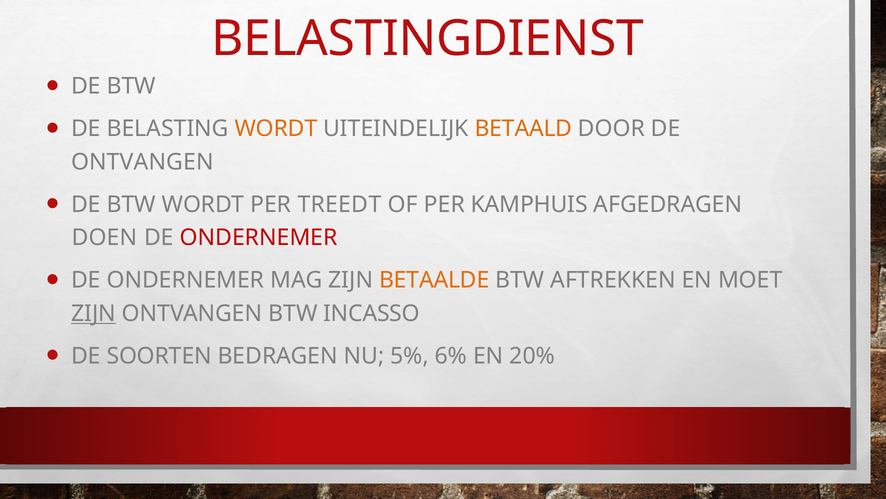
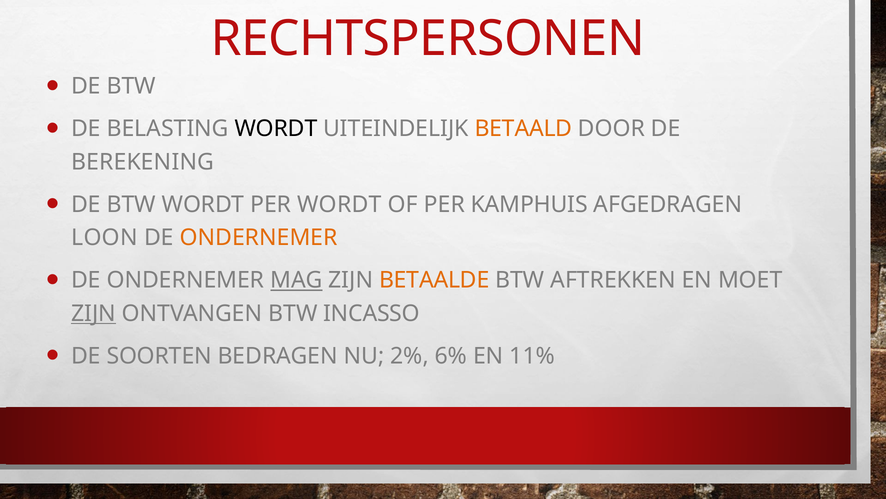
BELASTINGDIENST: BELASTINGDIENST -> RECHTSPERSONEN
WORDT at (276, 129) colour: orange -> black
ONTVANGEN at (143, 162): ONTVANGEN -> BEREKENING
PER TREEDT: TREEDT -> WORDT
DOEN: DOEN -> LOON
ONDERNEMER at (259, 237) colour: red -> orange
MAG underline: none -> present
5%: 5% -> 2%
20%: 20% -> 11%
